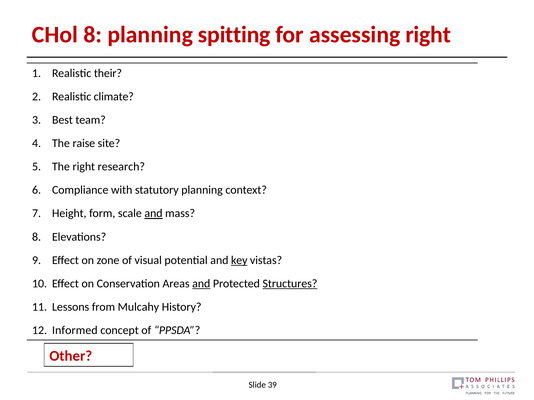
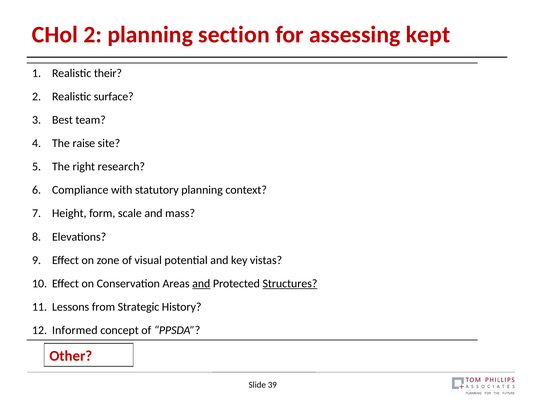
CHol 8: 8 -> 2
spitting: spitting -> section
assessing right: right -> kept
climate: climate -> surface
and at (154, 214) underline: present -> none
key underline: present -> none
Mulcahy: Mulcahy -> Strategic
